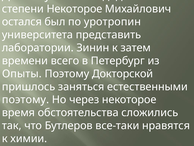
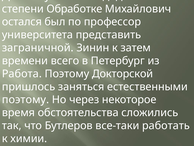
степени Некоторое: Некоторое -> Обработке
уротропин: уротропин -> профессор
лаборатории: лаборатории -> заграничной
Опыты: Опыты -> Работа
нравятся: нравятся -> работать
